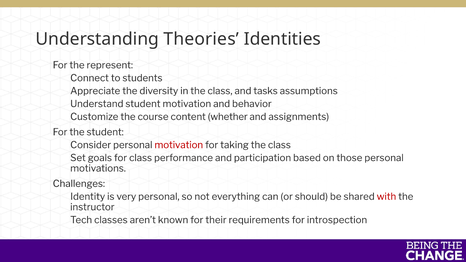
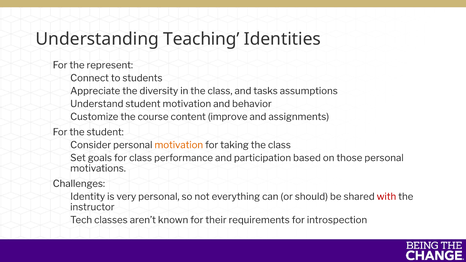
Theories: Theories -> Teaching
whether: whether -> improve
motivation at (179, 145) colour: red -> orange
